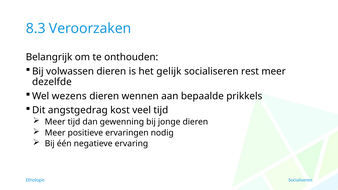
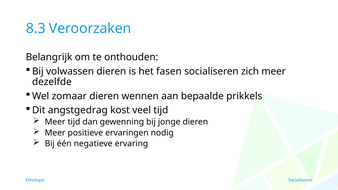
gelijk: gelijk -> fasen
rest: rest -> zich
wezens: wezens -> zomaar
